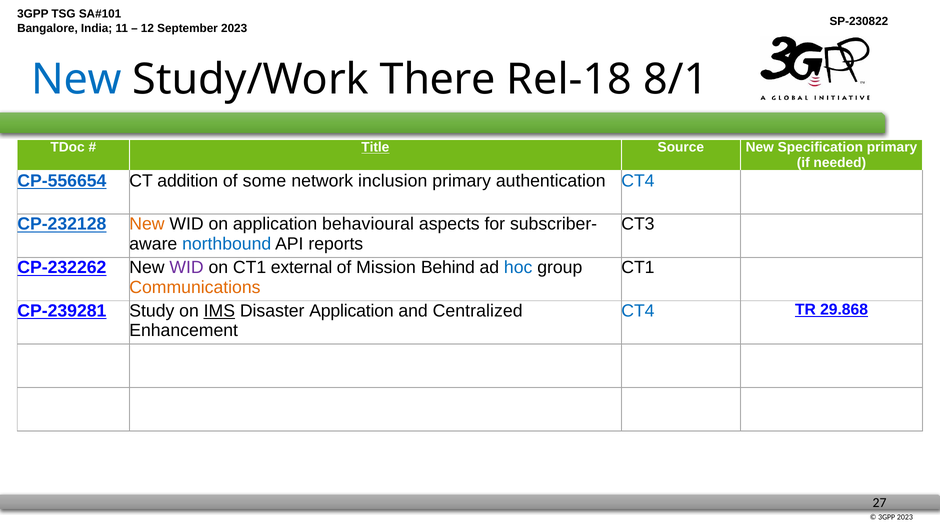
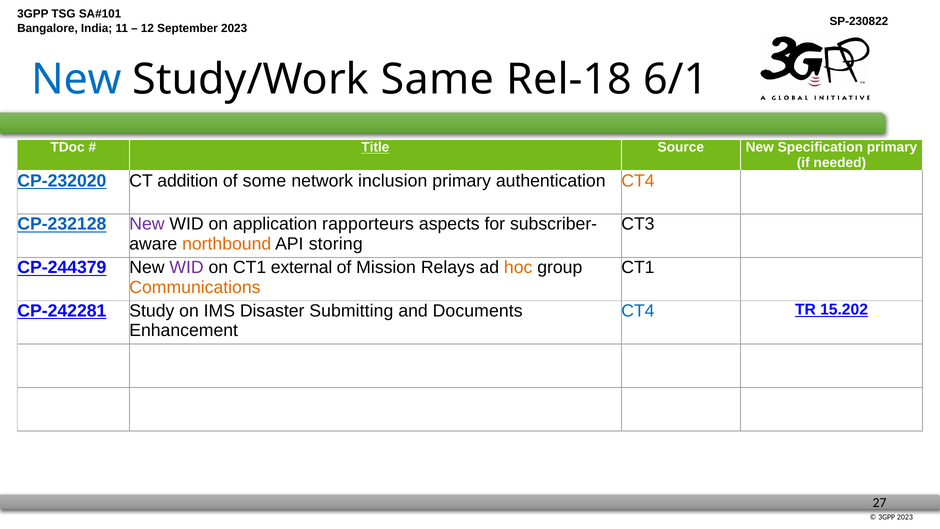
There: There -> Same
8/1: 8/1 -> 6/1
CP-556654: CP-556654 -> CP-232020
CT4 at (638, 181) colour: blue -> orange
New at (147, 224) colour: orange -> purple
behavioural: behavioural -> rapporteurs
northbound colour: blue -> orange
reports: reports -> storing
CP-232262: CP-232262 -> CP-244379
Behind: Behind -> Relays
hoc colour: blue -> orange
CP-239281: CP-239281 -> CP-242281
IMS underline: present -> none
Disaster Application: Application -> Submitting
Centralized: Centralized -> Documents
29.868: 29.868 -> 15.202
